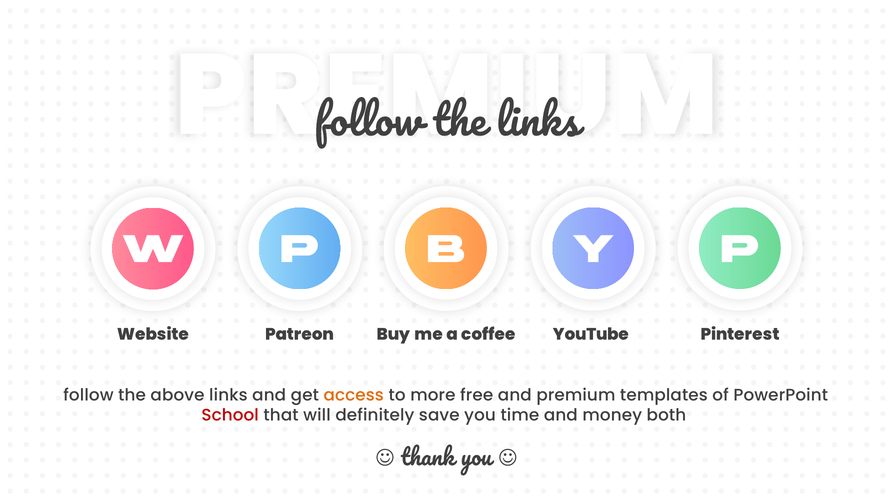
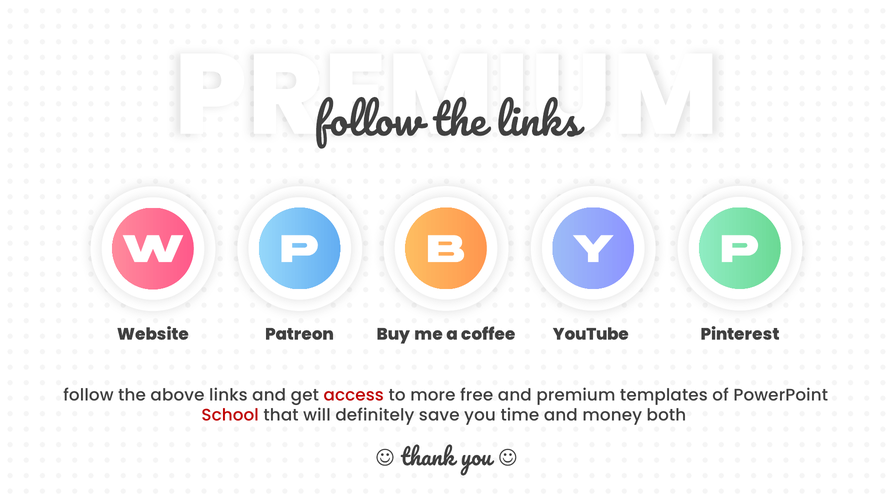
access colour: orange -> red
